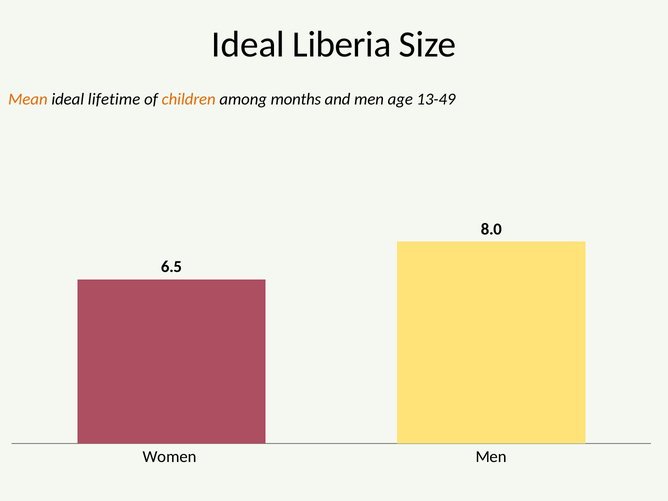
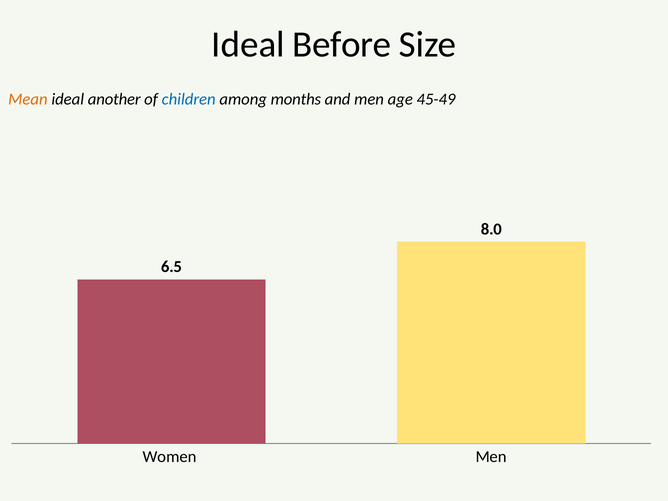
Liberia: Liberia -> Before
lifetime: lifetime -> another
children colour: orange -> blue
13-49: 13-49 -> 45-49
